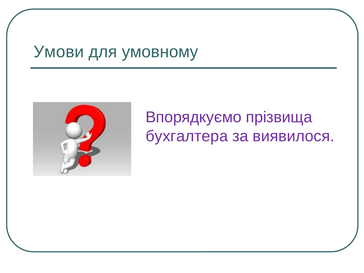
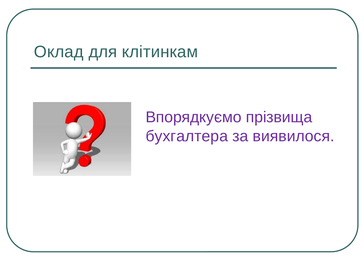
Умови: Умови -> Оклад
умовному: умовному -> клітинкам
